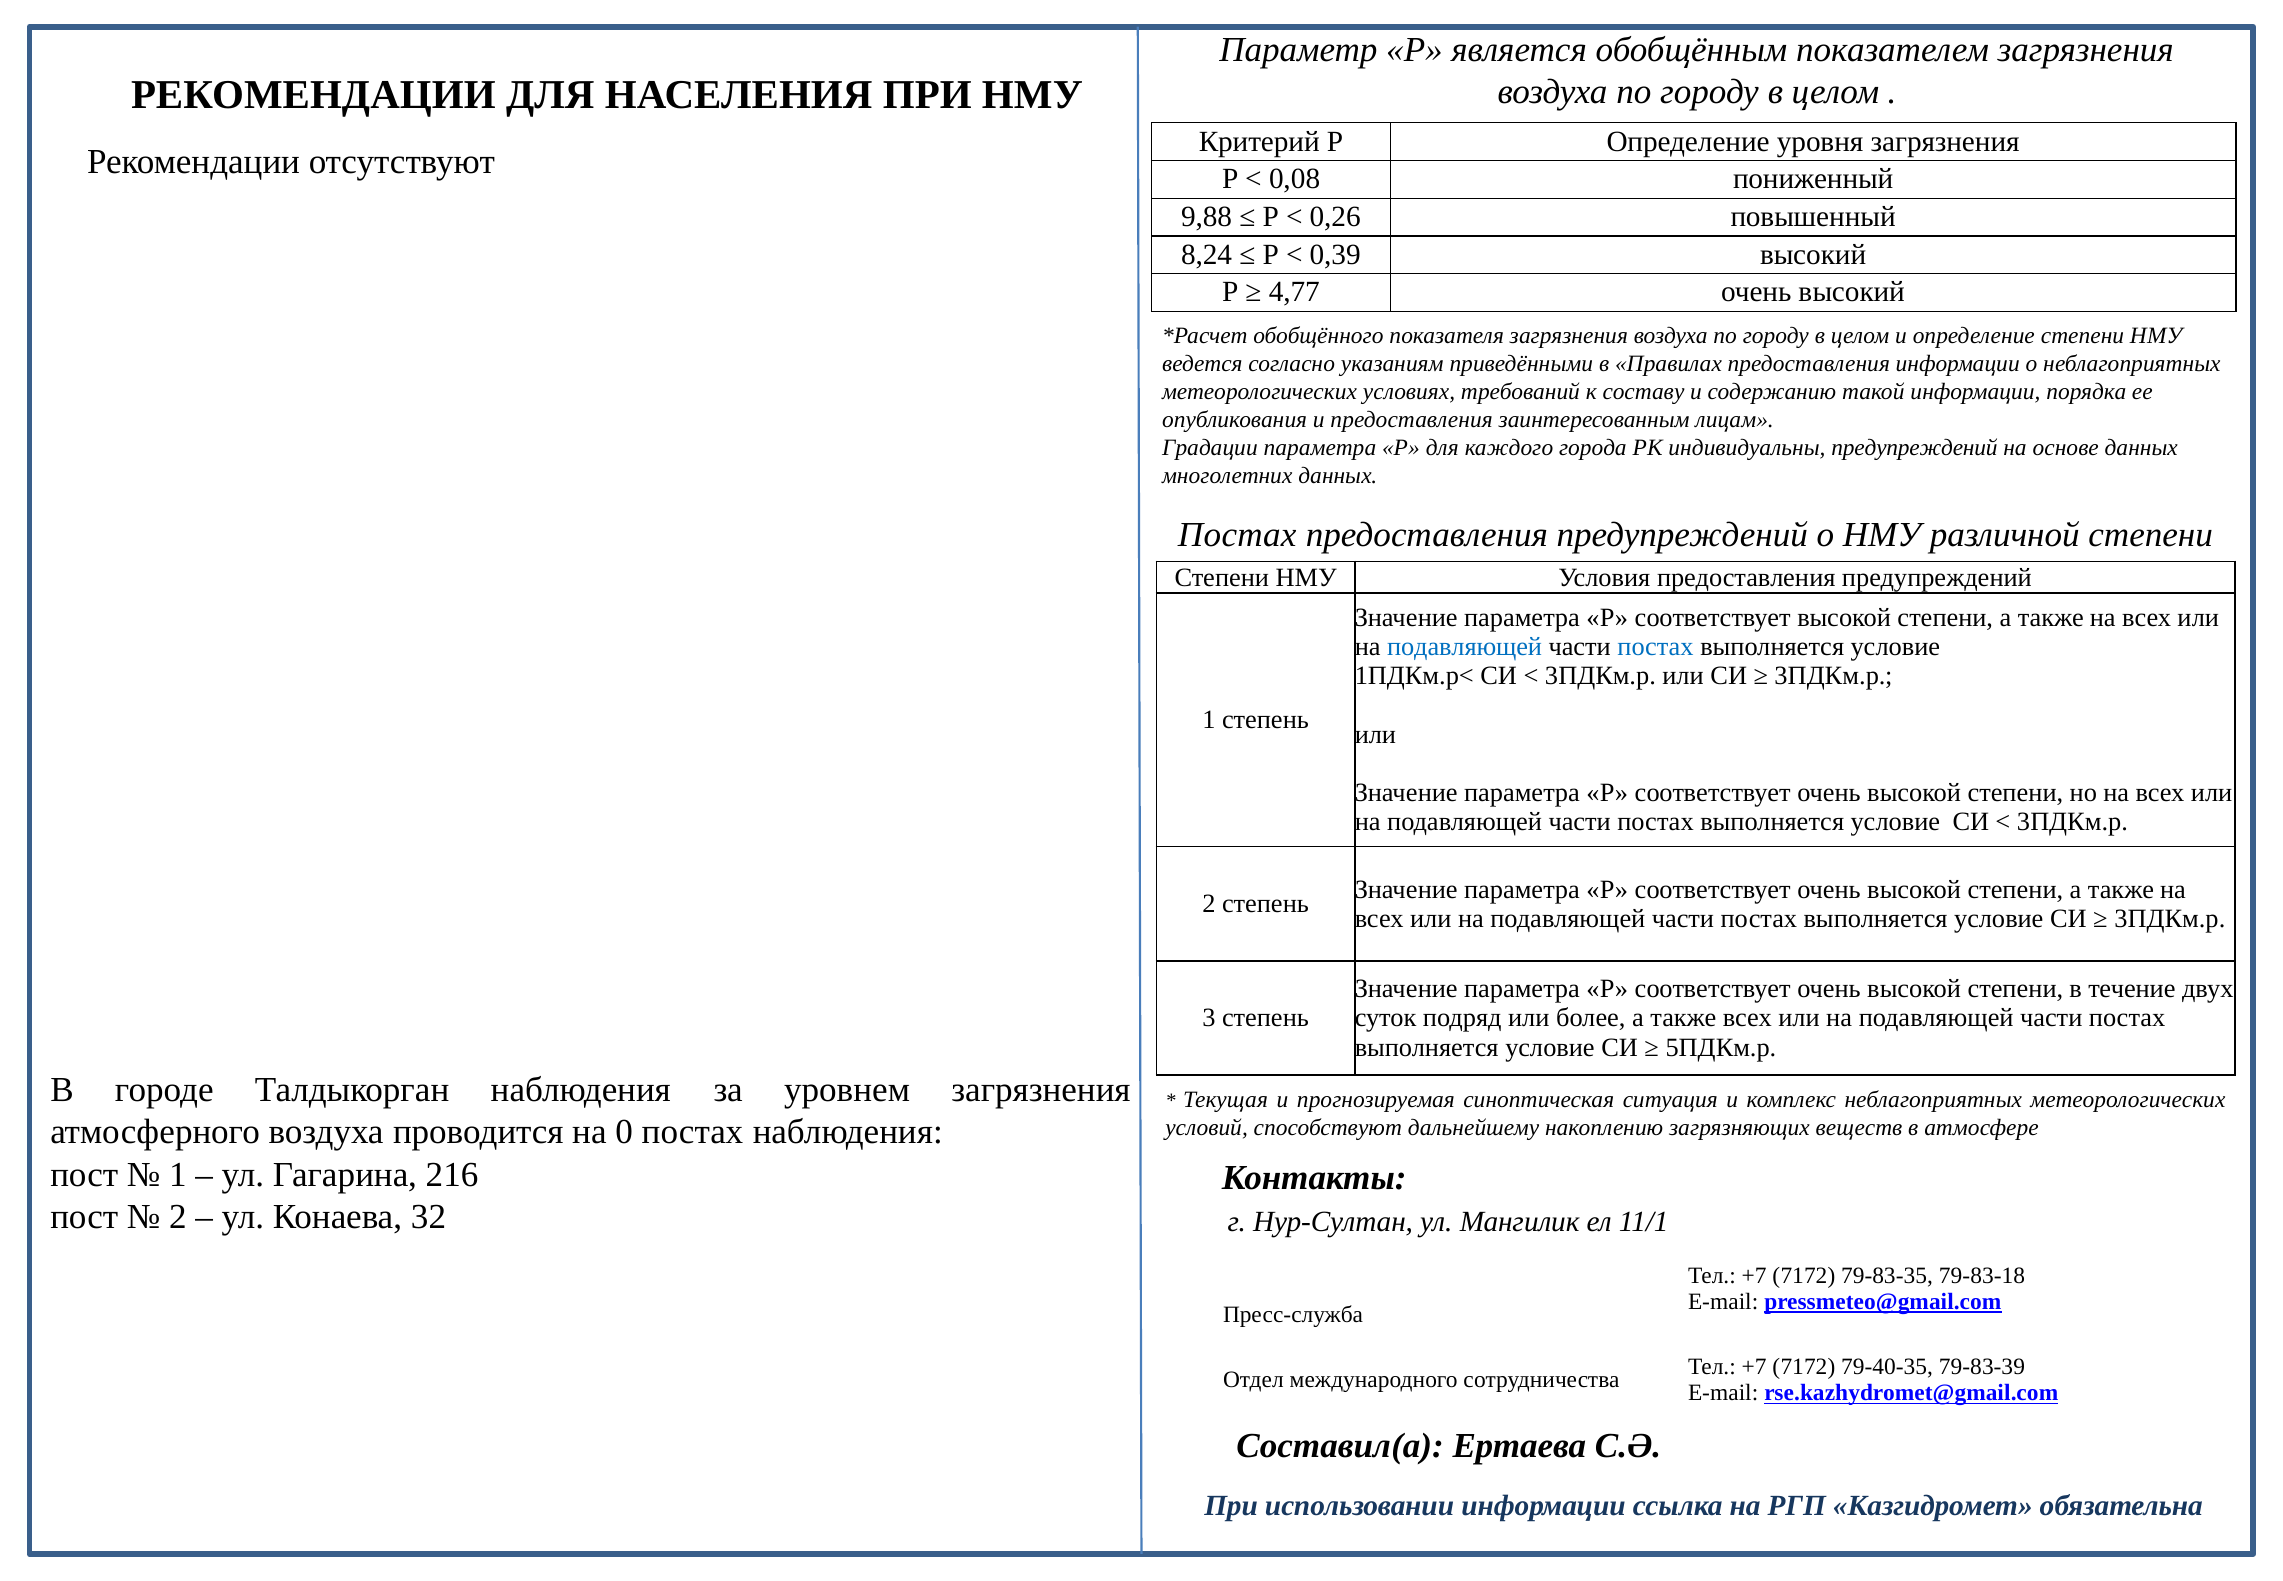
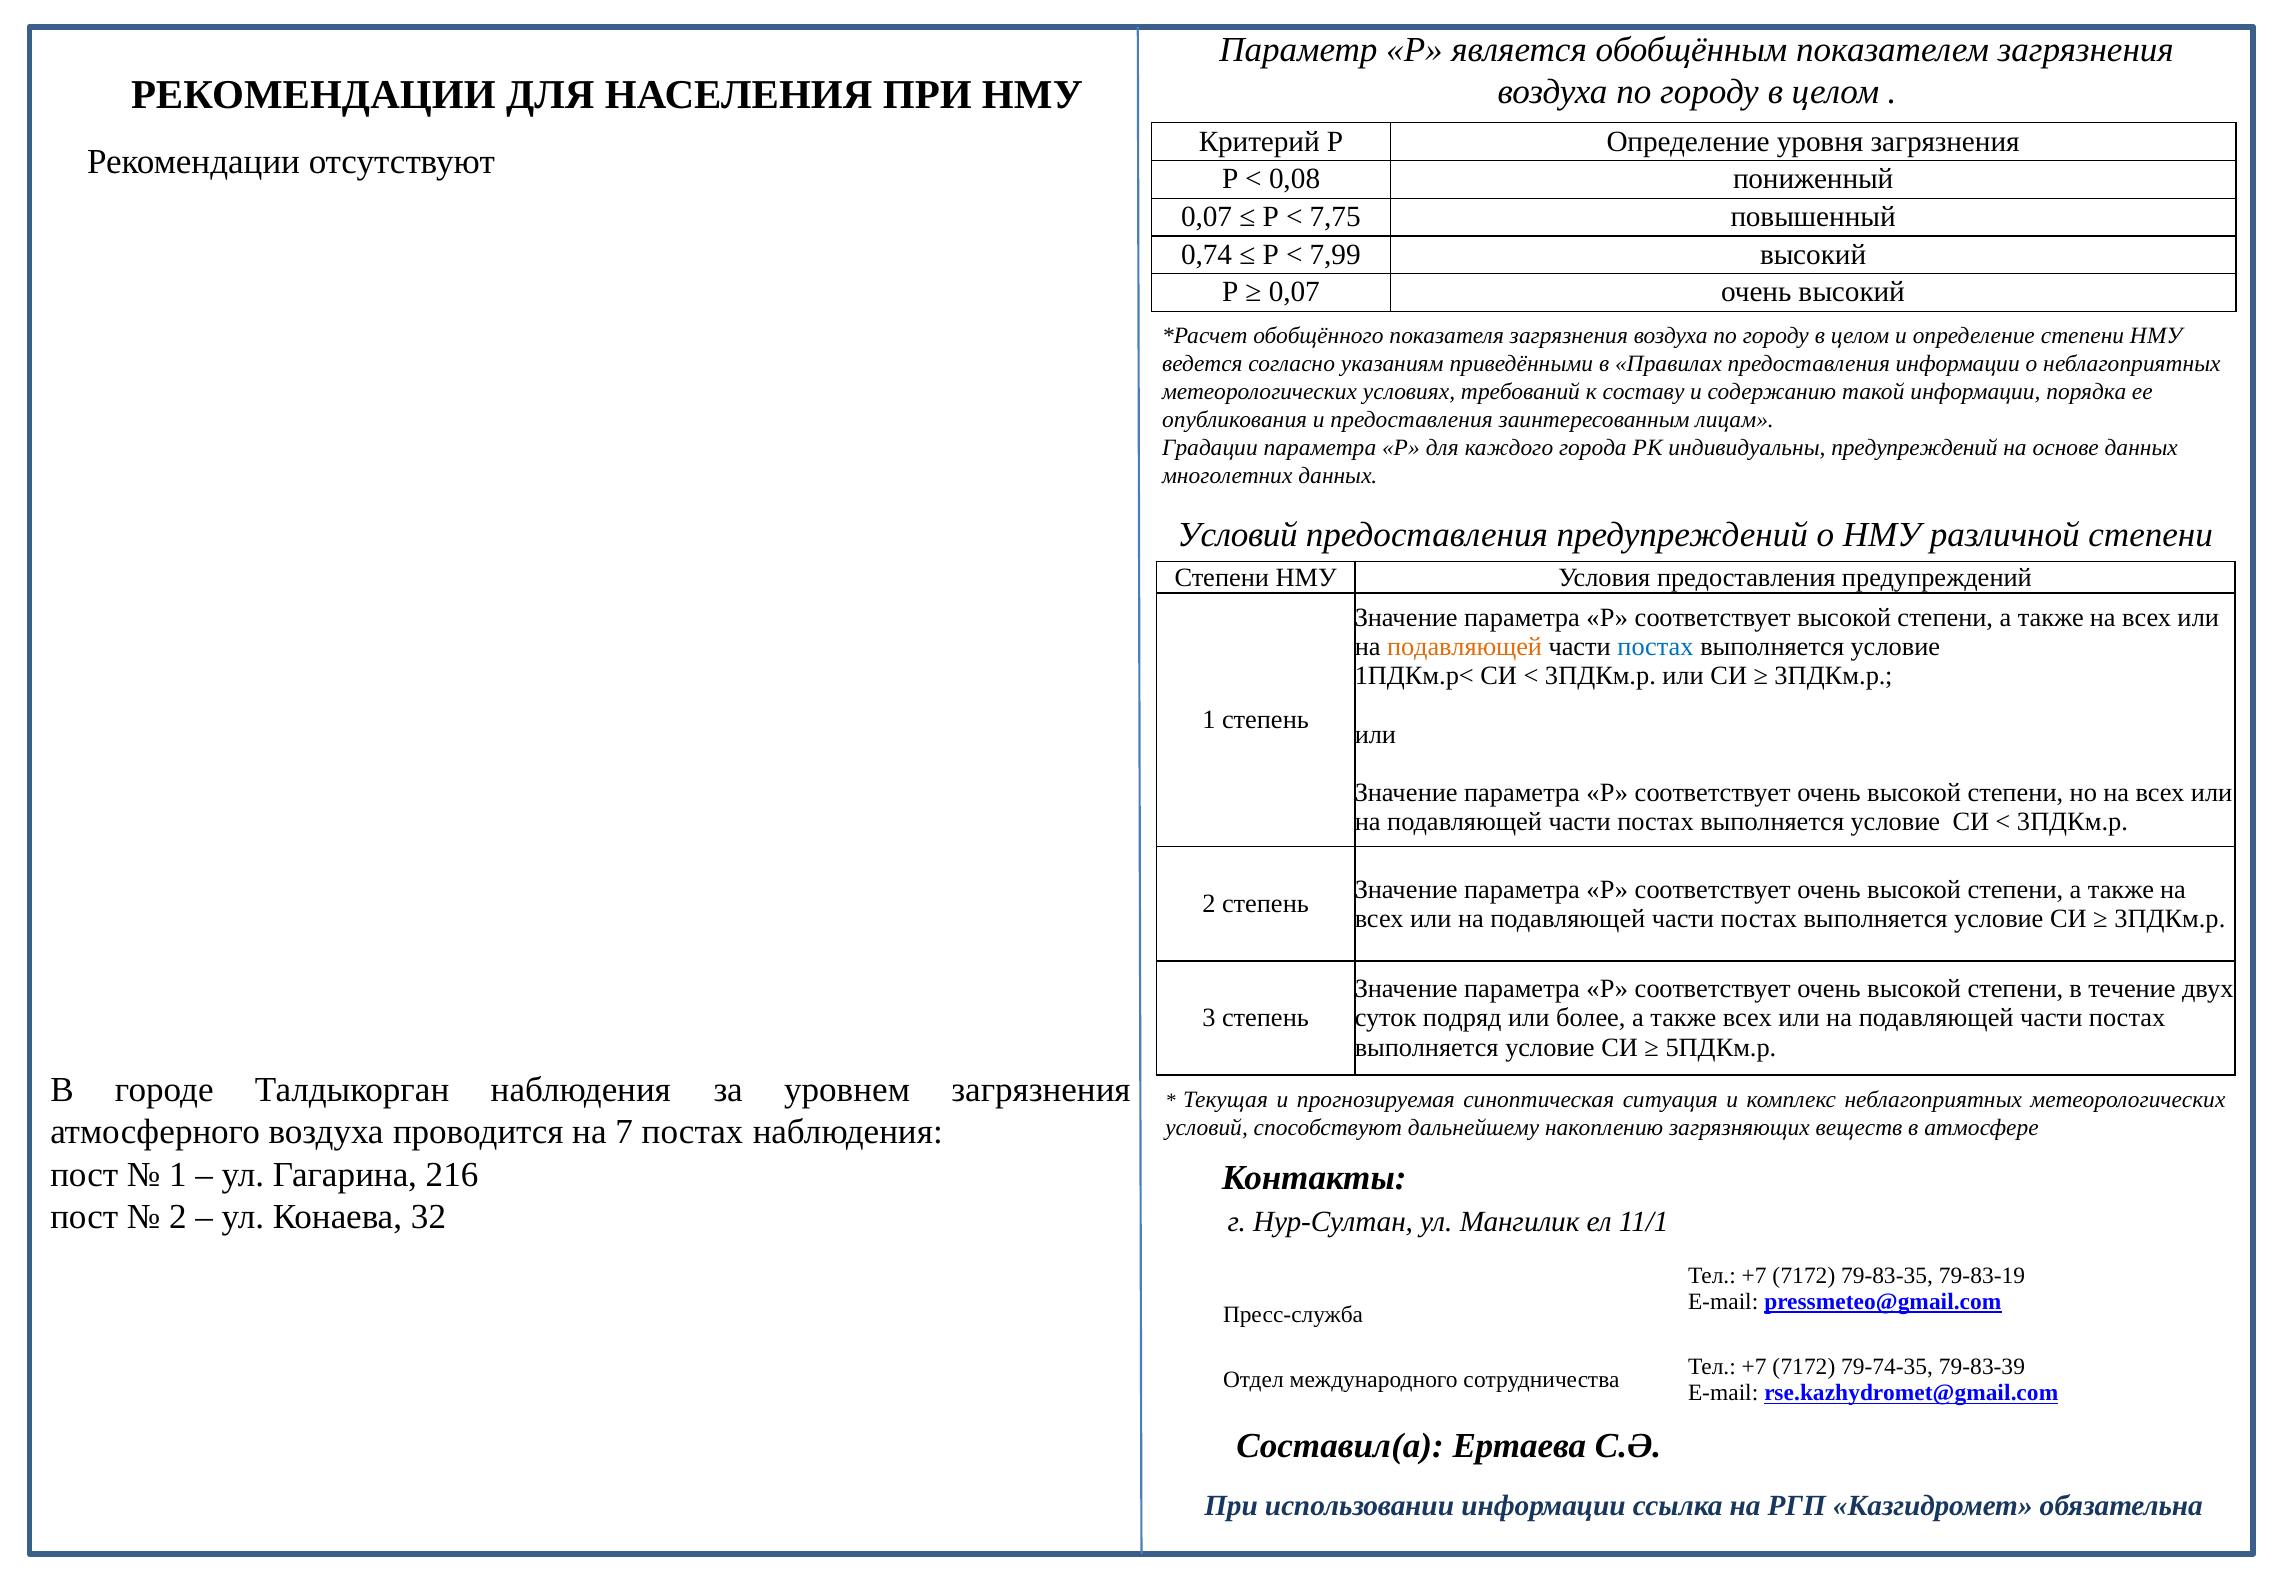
9,88 at (1207, 217): 9,88 -> 0,07
0,26: 0,26 -> 7,75
8,24: 8,24 -> 0,74
0,39: 0,39 -> 7,99
4,77 at (1294, 292): 4,77 -> 0,07
Постах at (1237, 535): Постах -> Условий
подавляющей at (1465, 647) colour: blue -> orange
0: 0 -> 7
79-83-18: 79-83-18 -> 79-83-19
79-40-35: 79-40-35 -> 79-74-35
